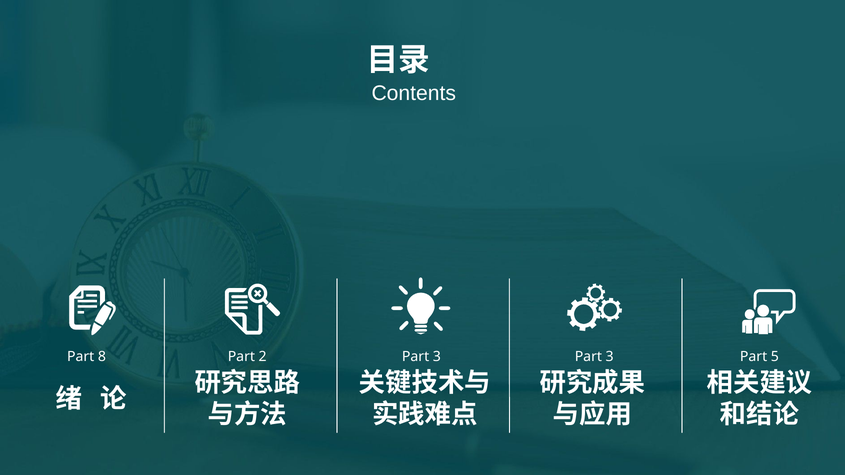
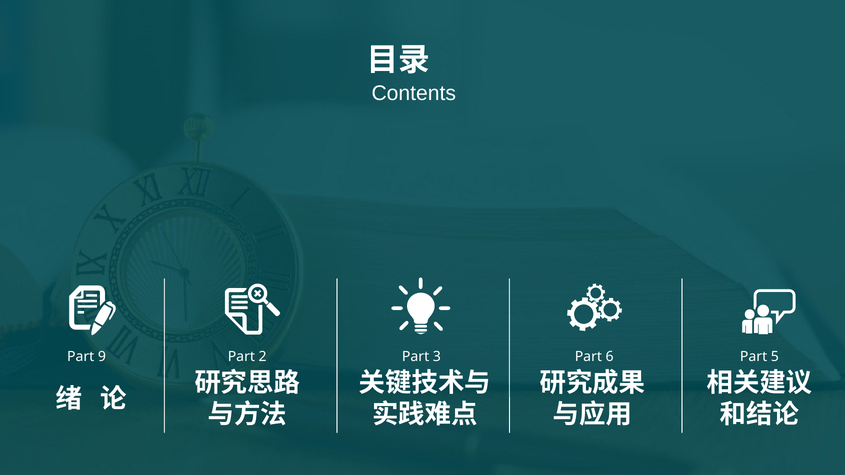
8: 8 -> 9
3 Part 3: 3 -> 6
